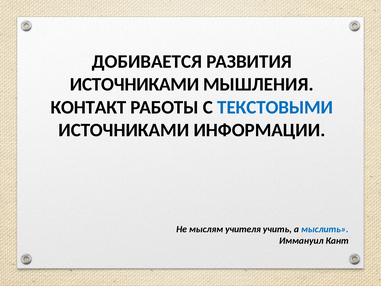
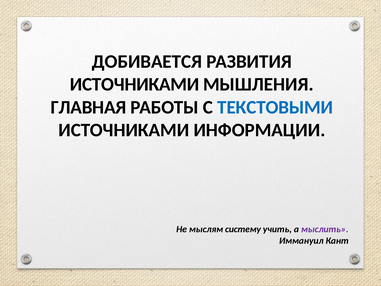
КОНТАКТ: КОНТАКТ -> ГЛАВНАЯ
учителя: учителя -> систему
мыслить colour: blue -> purple
